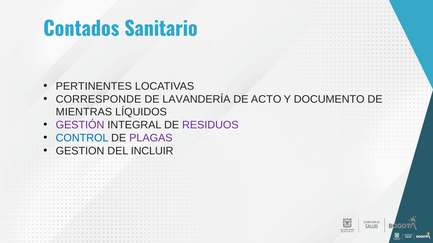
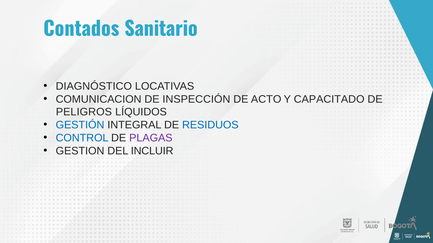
PERTINENTES: PERTINENTES -> DIAGNÓSTICO
CORRESPONDE: CORRESPONDE -> COMUNICACION
LAVANDERÍA: LAVANDERÍA -> INSPECCIÓN
DOCUMENTO: DOCUMENTO -> CAPACITADO
MIENTRAS: MIENTRAS -> PELIGROS
GESTIÓN colour: purple -> blue
RESIDUOS colour: purple -> blue
